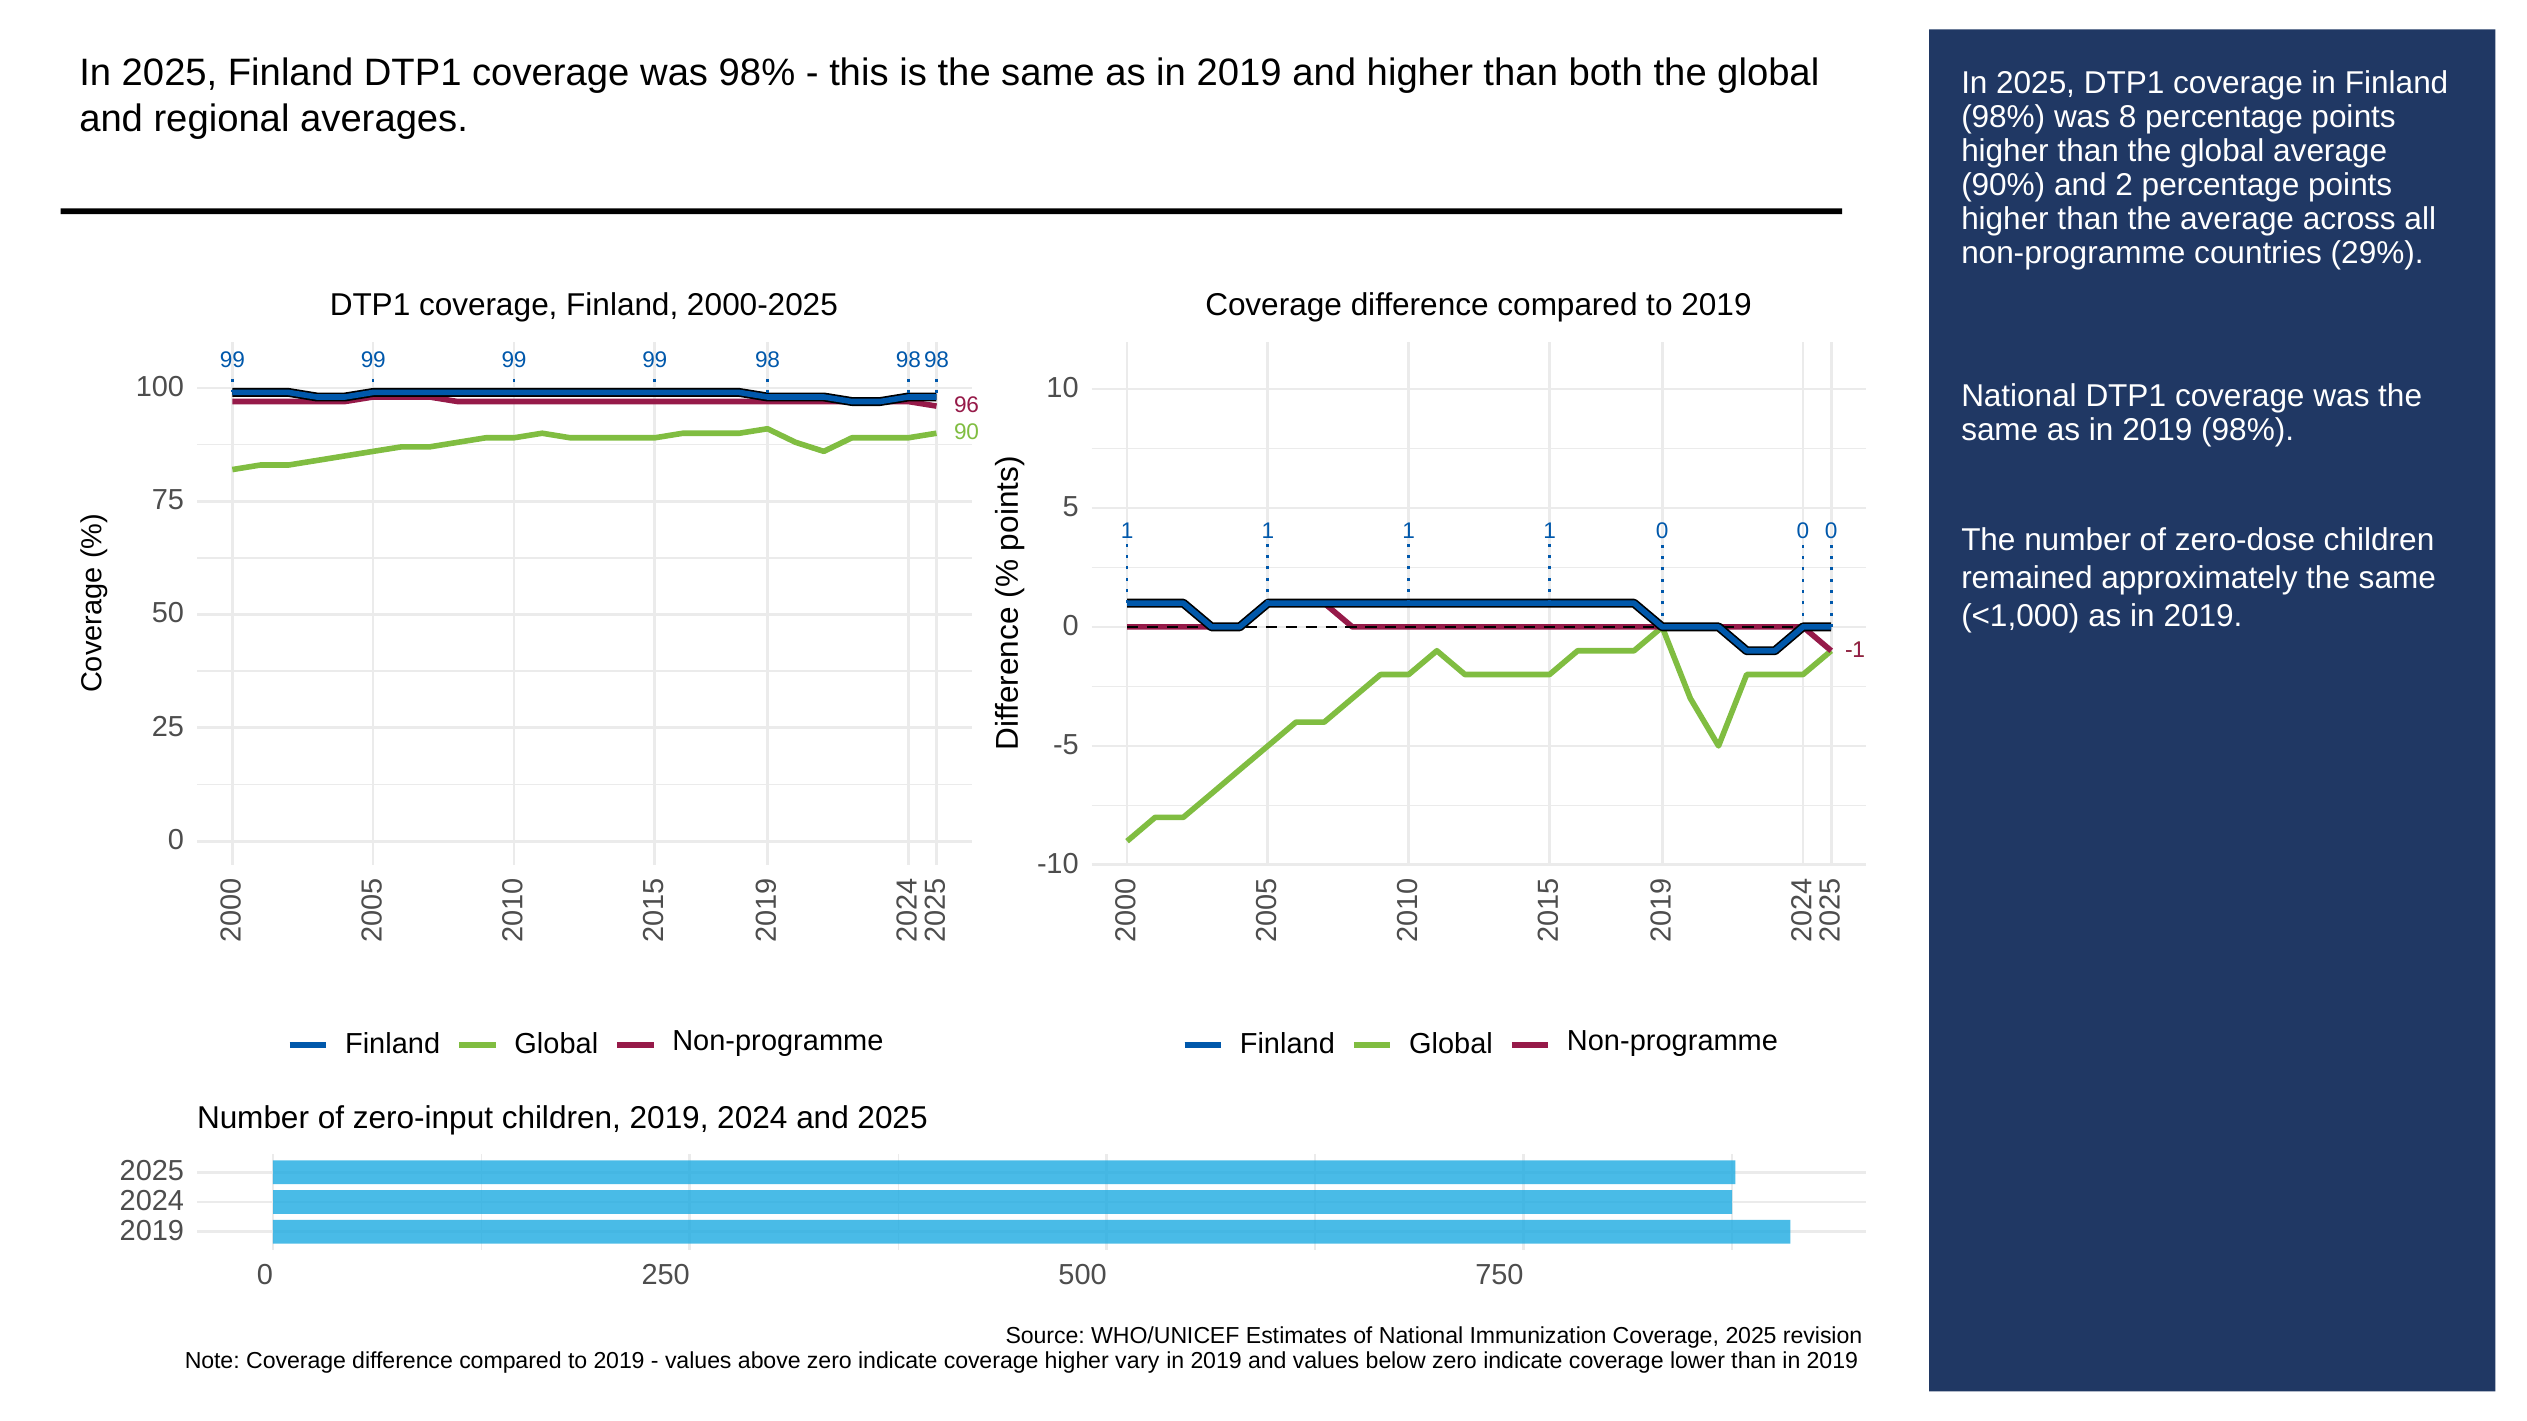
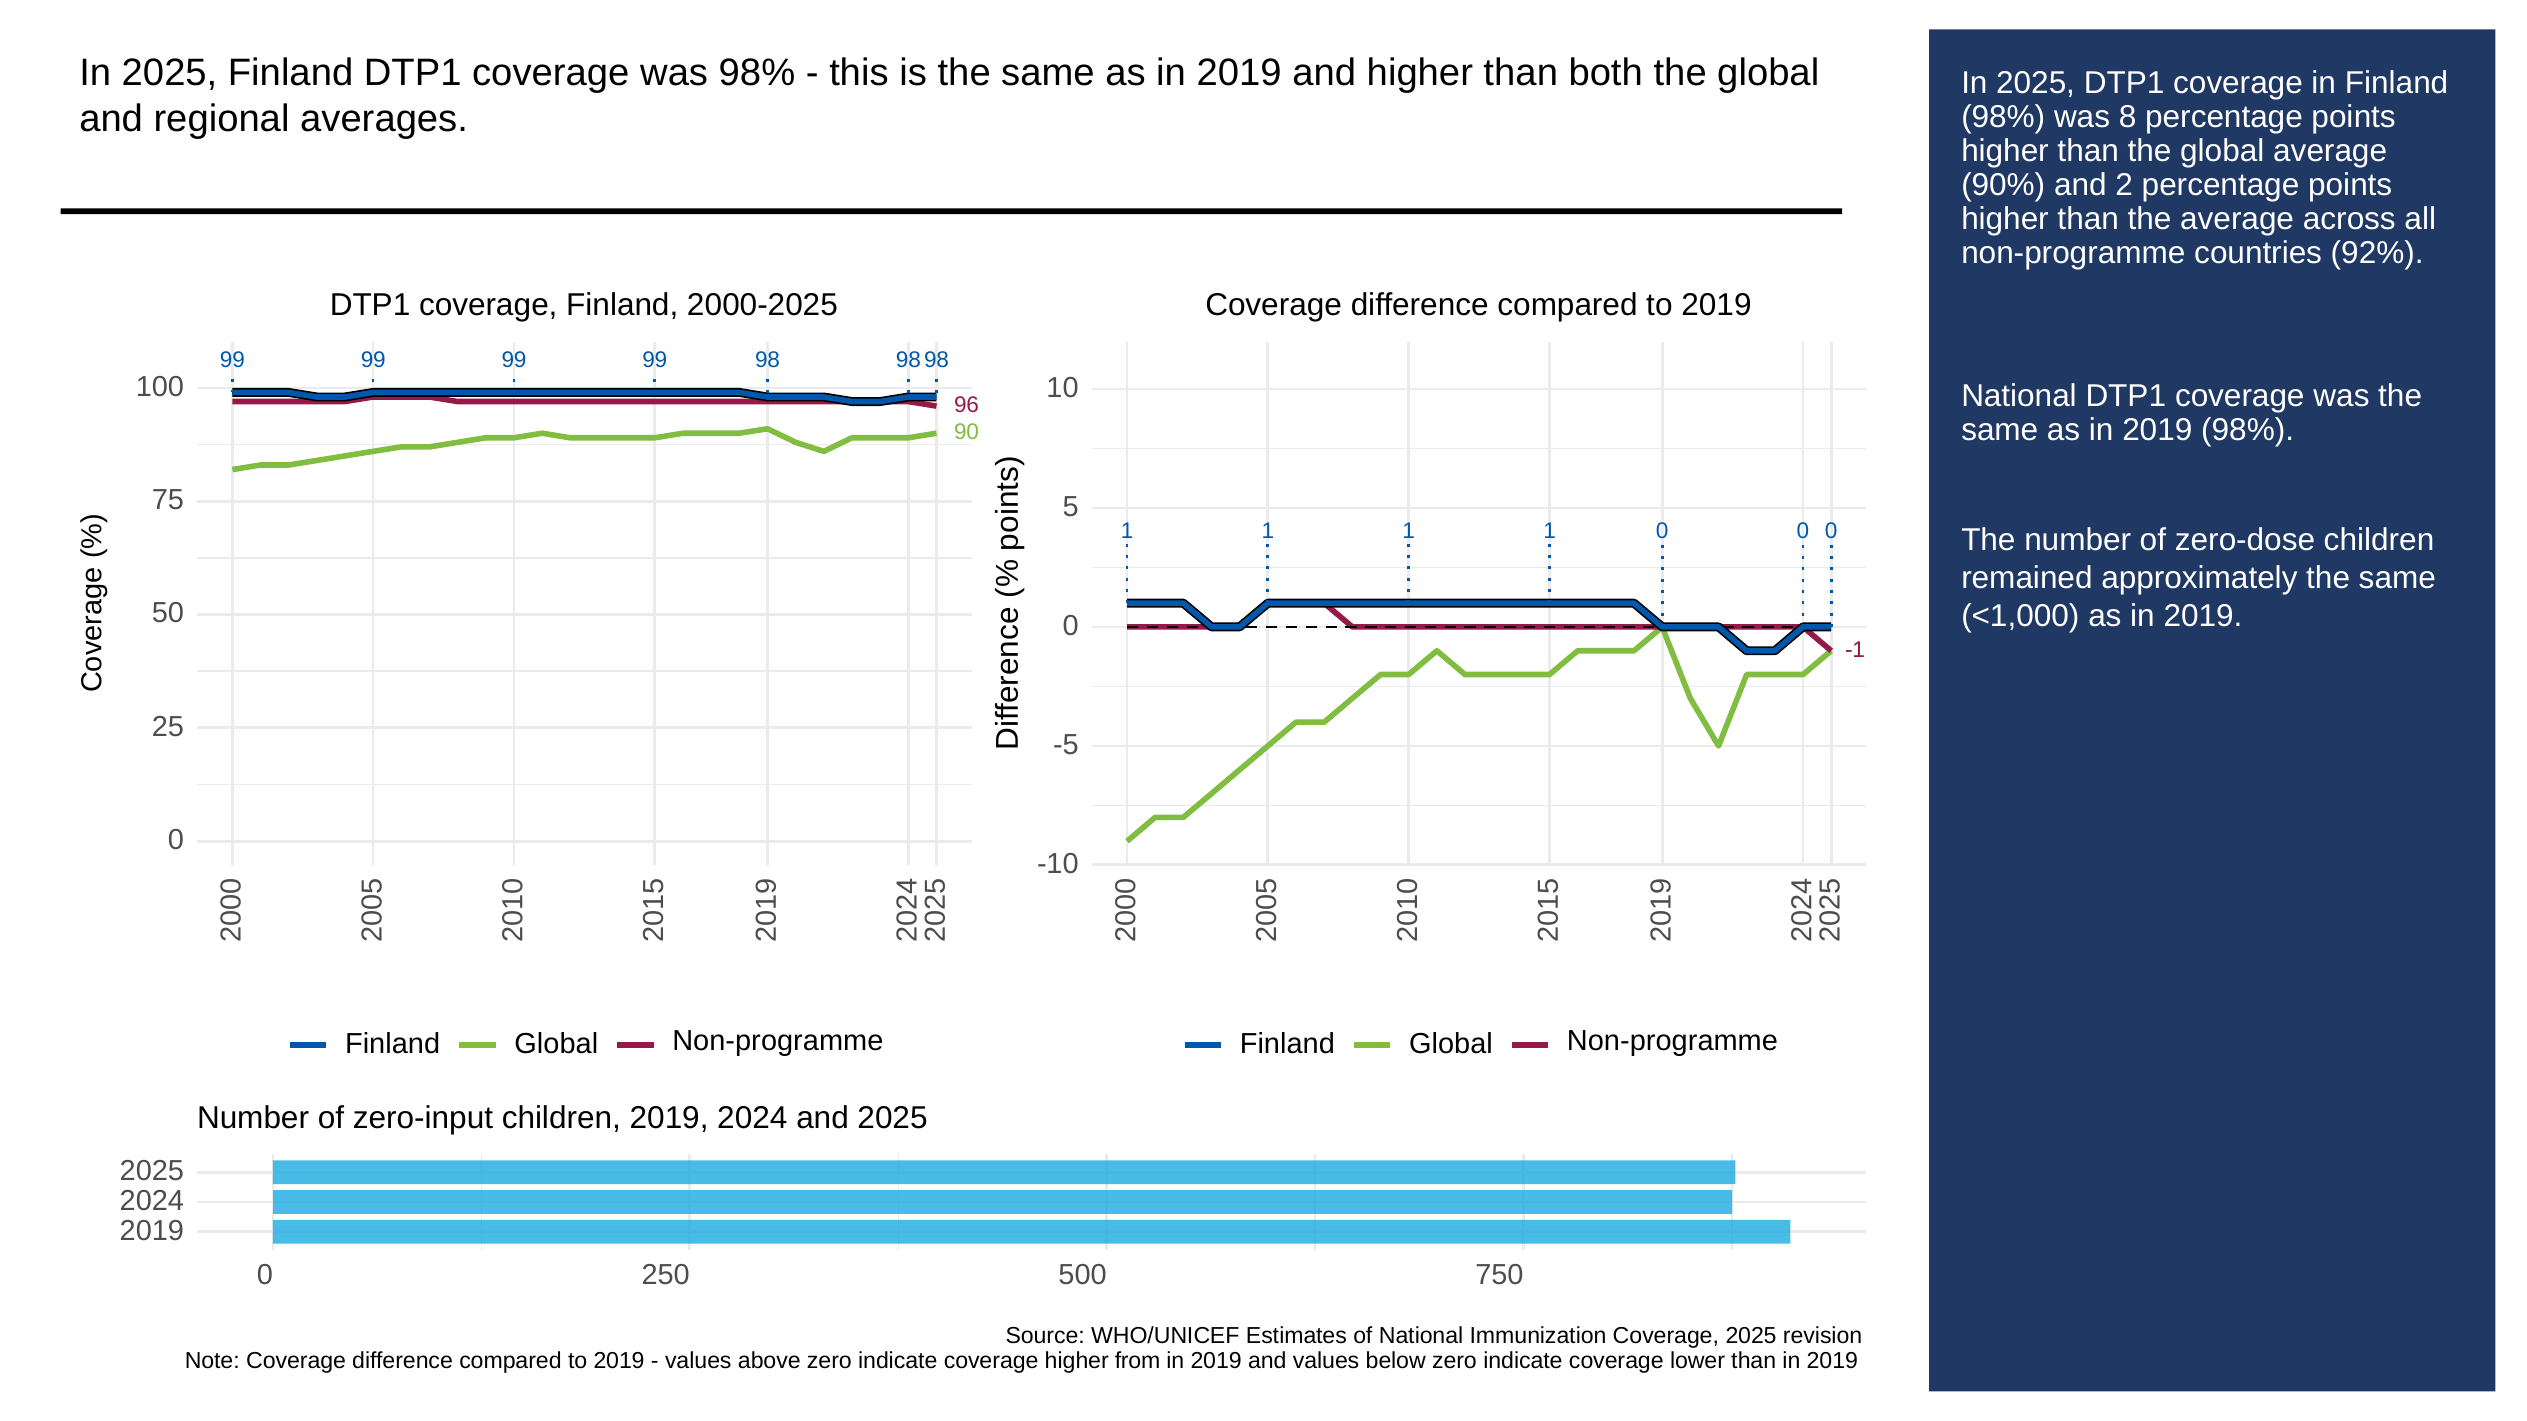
29%: 29% -> 92%
vary: vary -> from
